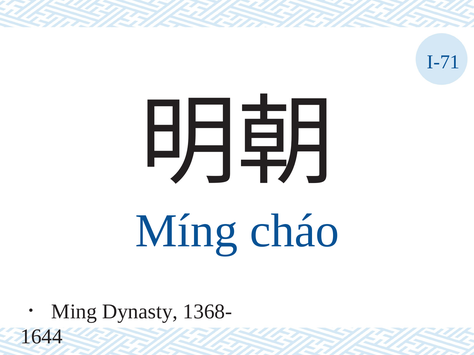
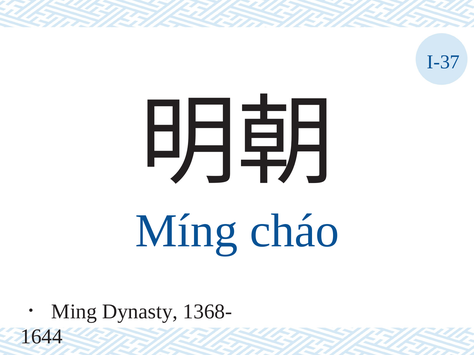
I-71: I-71 -> I-37
